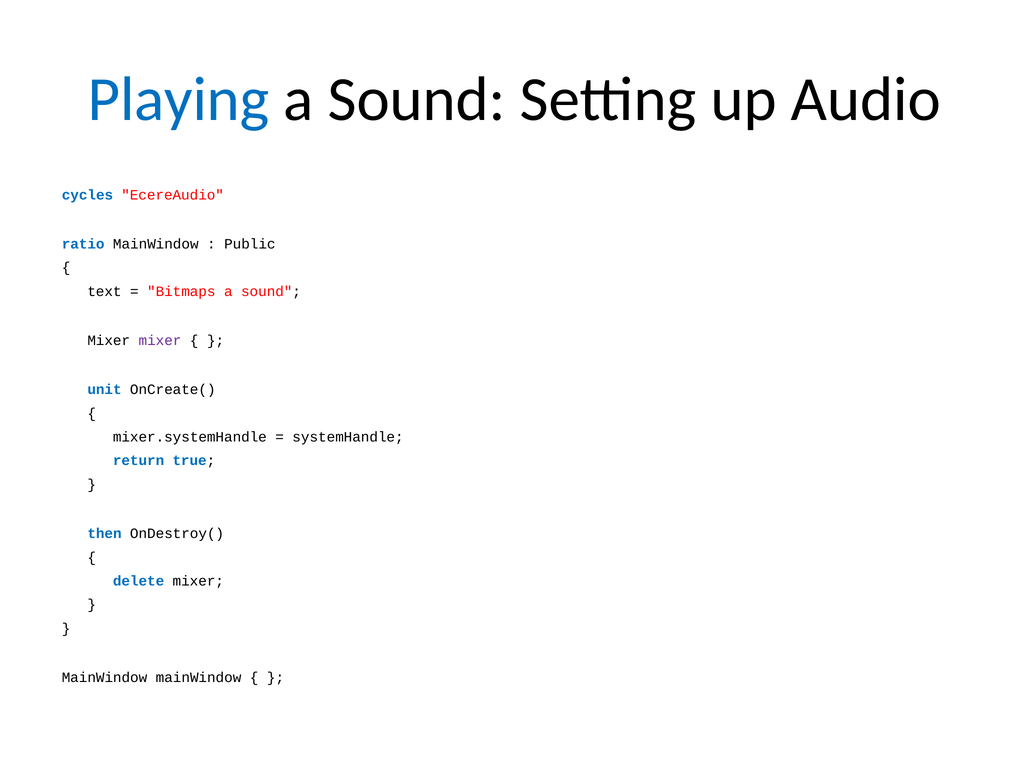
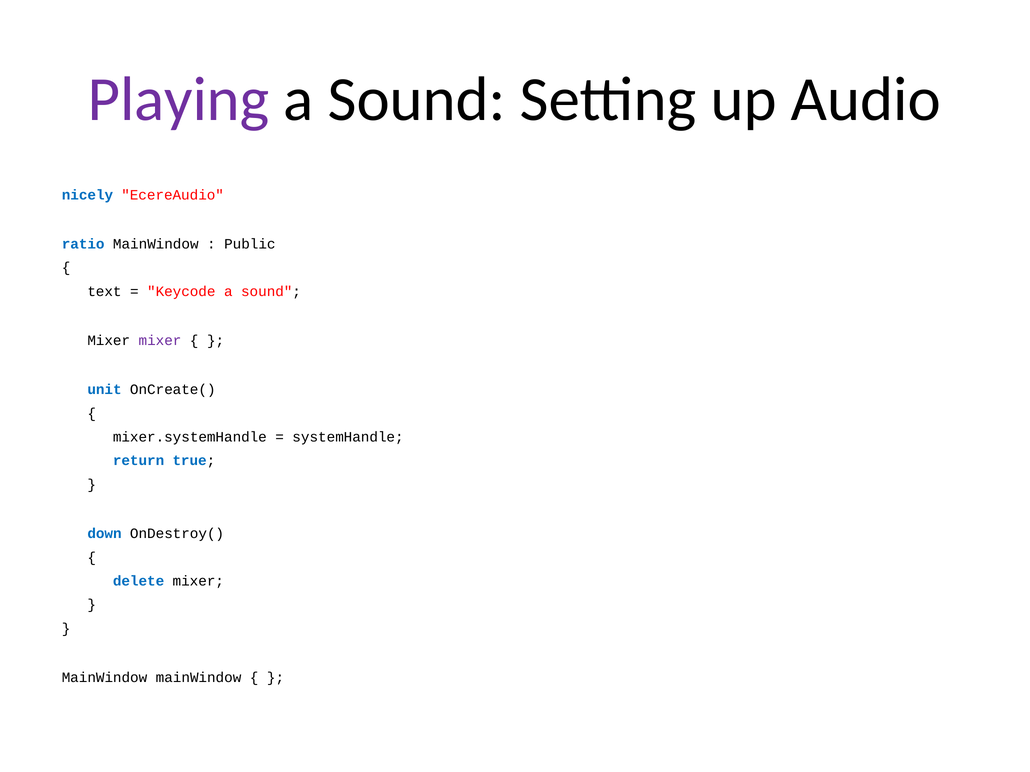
Playing colour: blue -> purple
cycles: cycles -> nicely
Bitmaps: Bitmaps -> Keycode
then: then -> down
